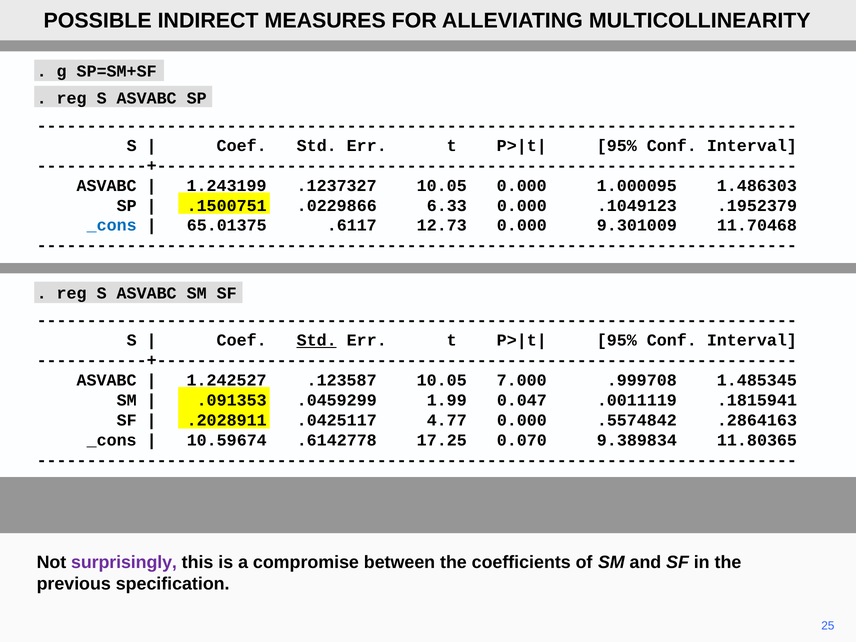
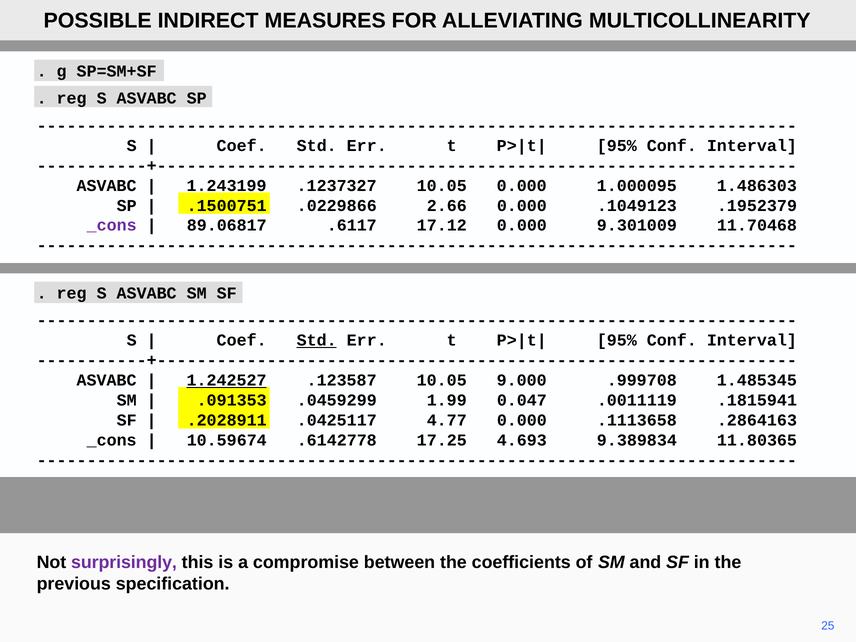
6.33: 6.33 -> 2.66
_cons at (112, 225) colour: blue -> purple
65.01375: 65.01375 -> 89.06817
12.73: 12.73 -> 17.12
1.242527 underline: none -> present
7.000: 7.000 -> 9.000
.5574842: .5574842 -> .1113658
0.070: 0.070 -> 4.693
